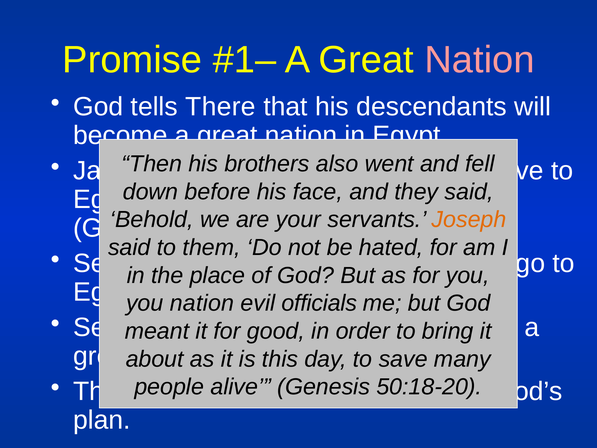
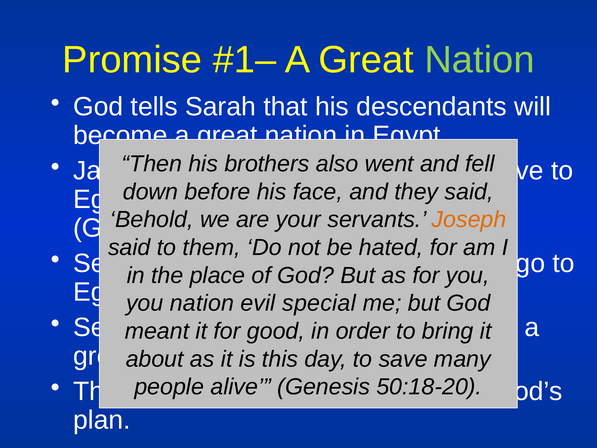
Nation at (480, 60) colour: pink -> light green
tells There: There -> Sarah
officials: officials -> special
